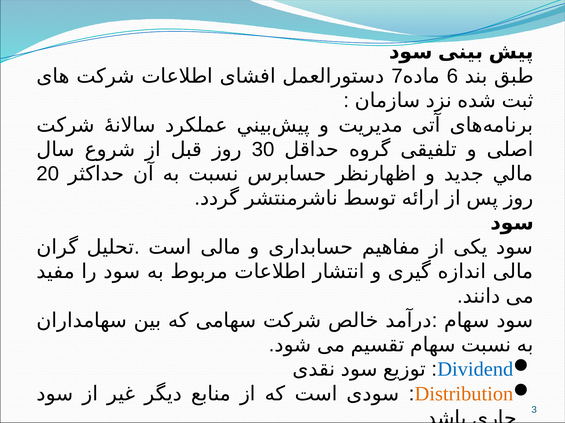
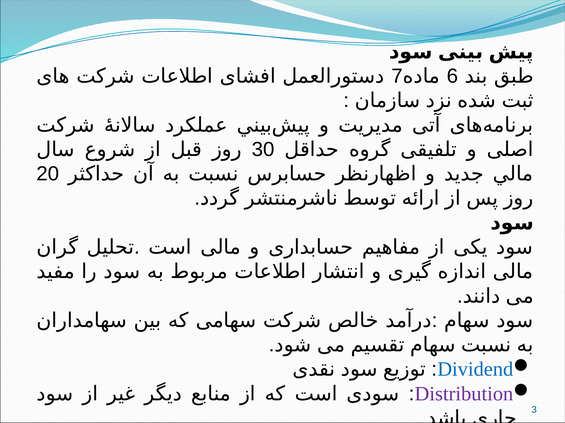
Distribution colour: orange -> purple
